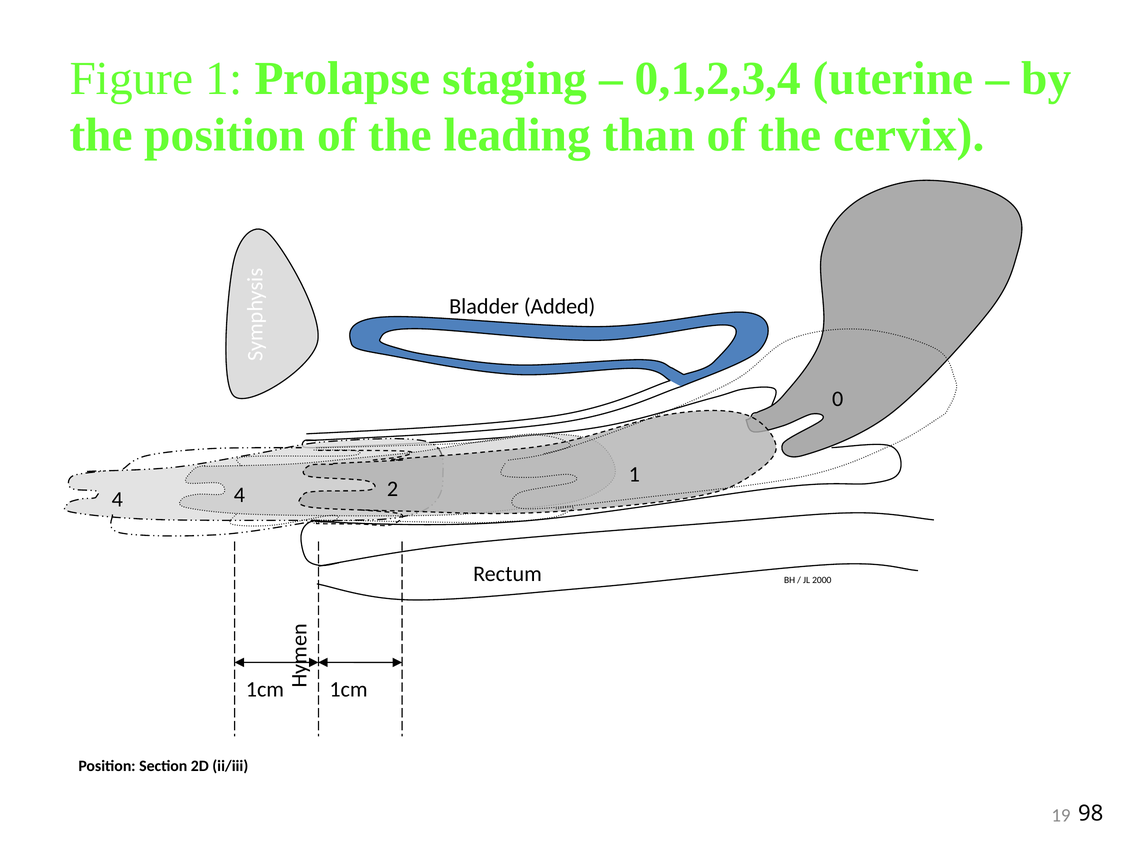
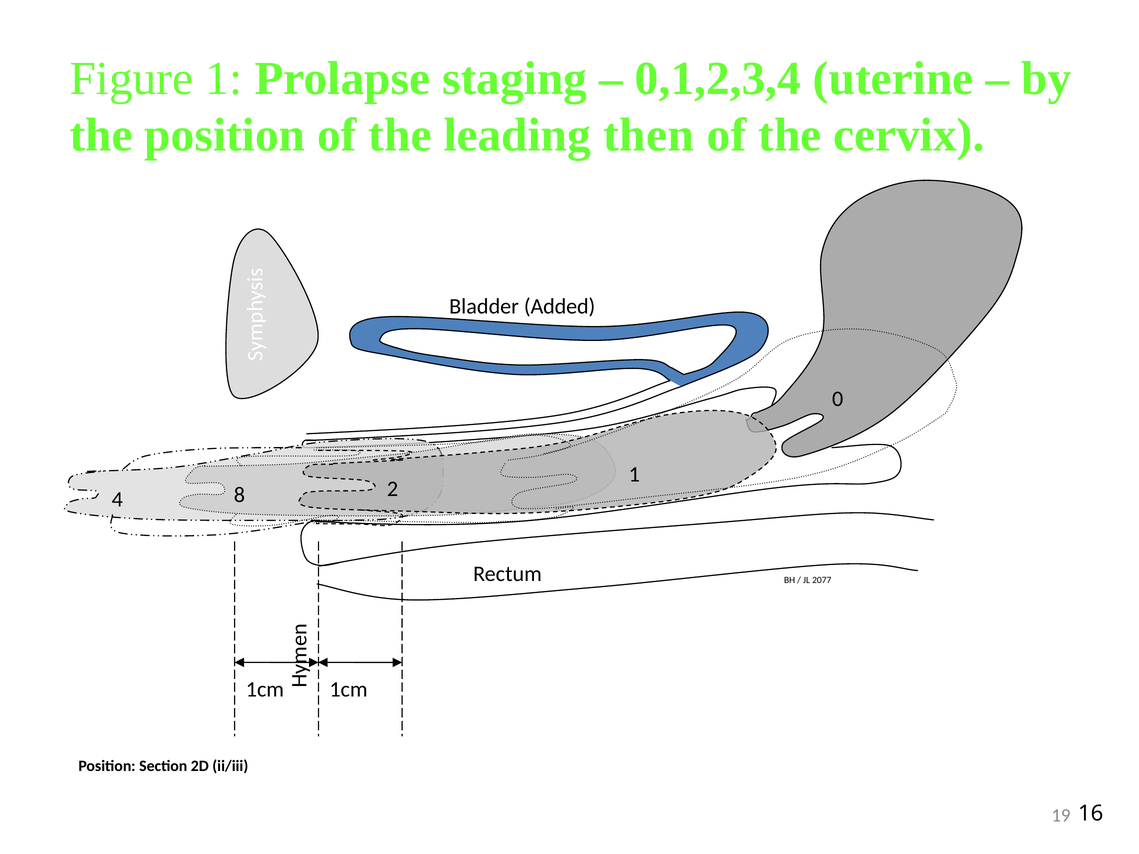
than: than -> then
4 4: 4 -> 8
2000: 2000 -> 2077
98: 98 -> 16
